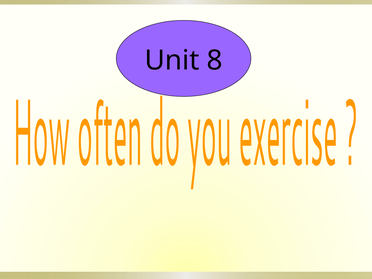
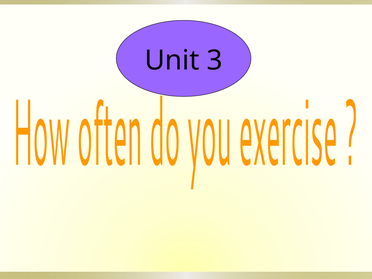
8: 8 -> 3
